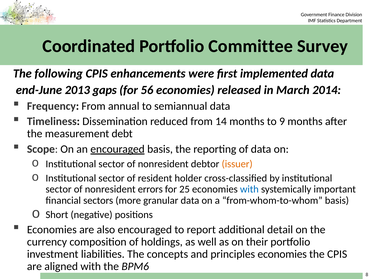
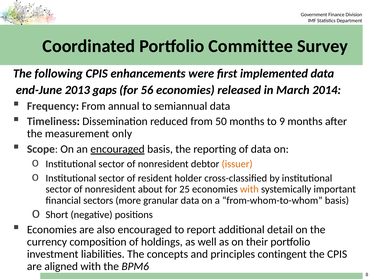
14: 14 -> 50
debt: debt -> only
errors: errors -> about
with at (249, 189) colour: blue -> orange
principles economies: economies -> contingent
